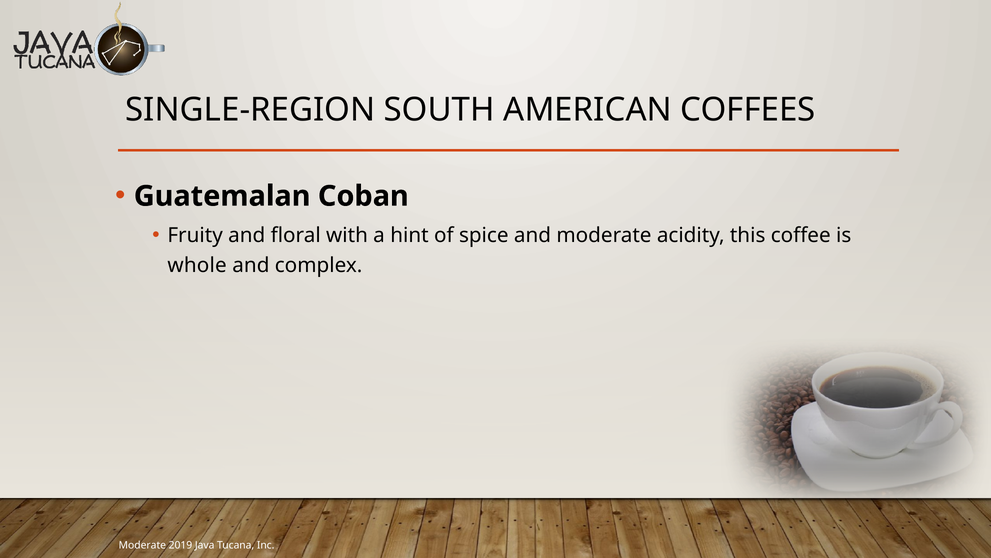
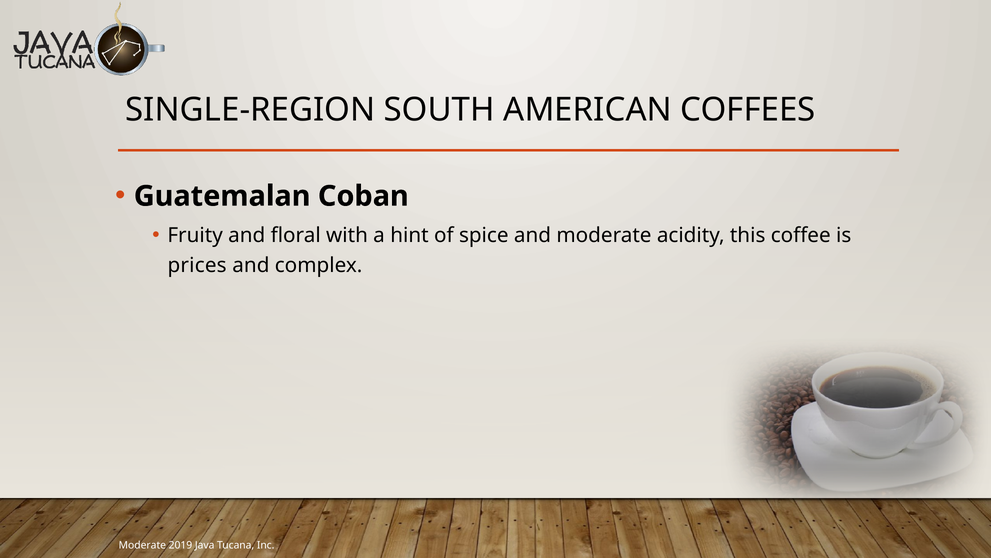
whole: whole -> prices
